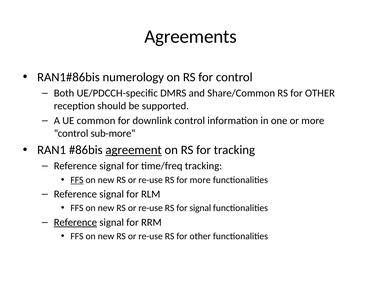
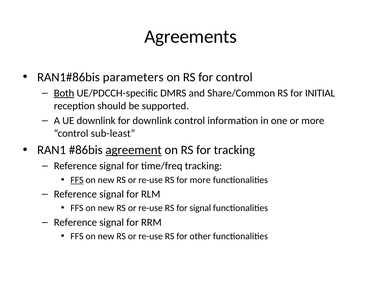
numerology: numerology -> parameters
Both underline: none -> present
Share/Common RS for OTHER: OTHER -> INITIAL
UE common: common -> downlink
sub-more: sub-more -> sub-least
Reference at (75, 222) underline: present -> none
